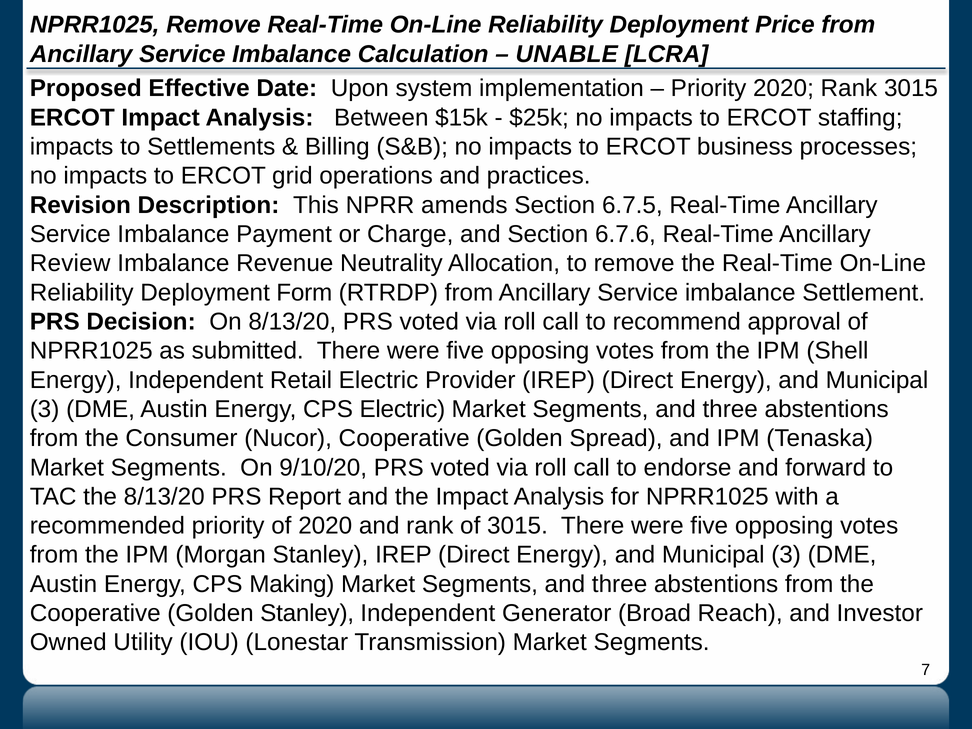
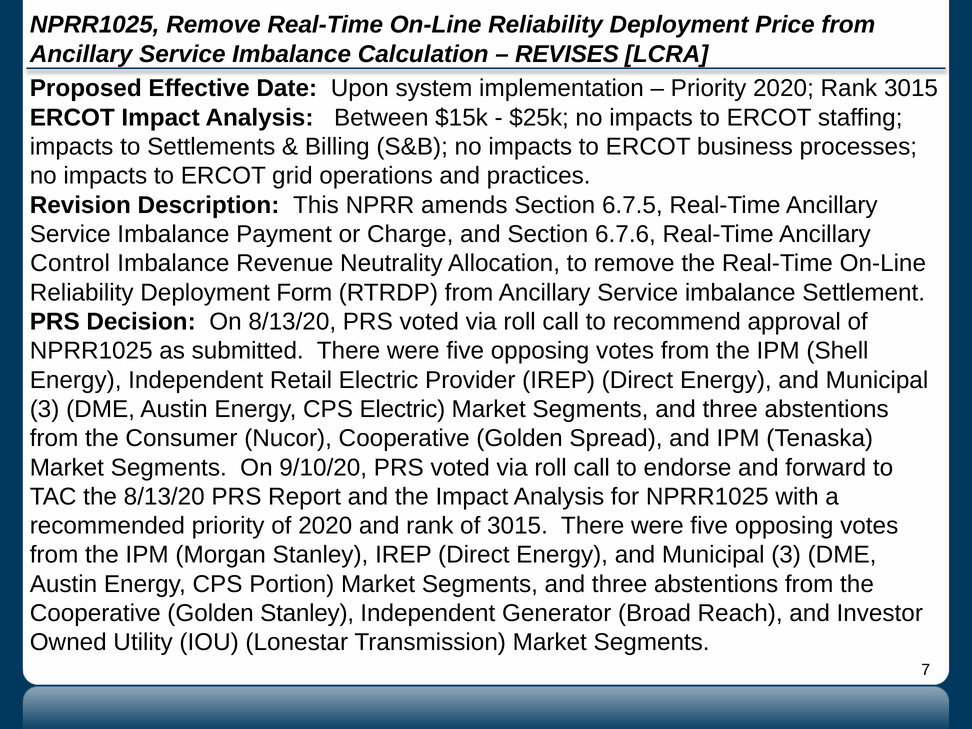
UNABLE: UNABLE -> REVISES
Review: Review -> Control
Making: Making -> Portion
